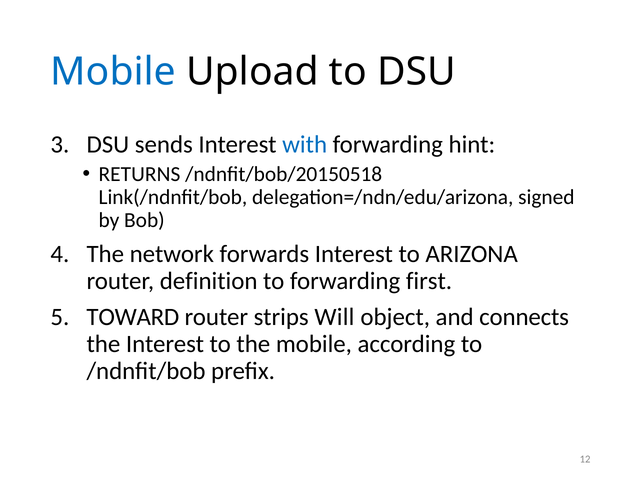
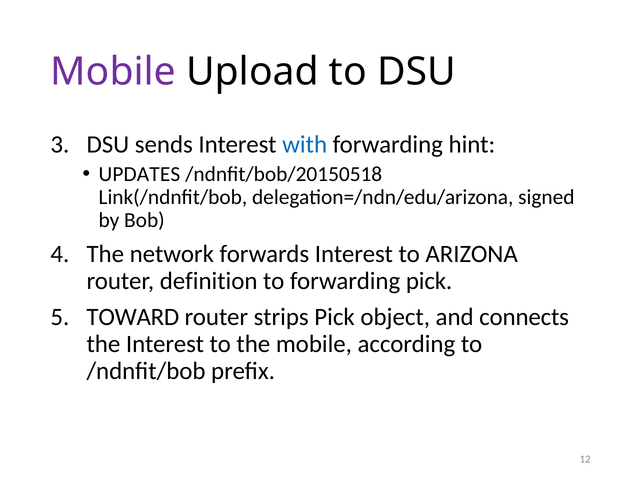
Mobile at (113, 72) colour: blue -> purple
RETURNS: RETURNS -> UPDATES
forwarding first: first -> pick
strips Will: Will -> Pick
